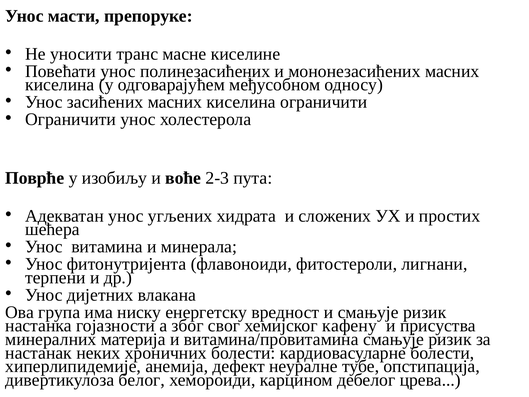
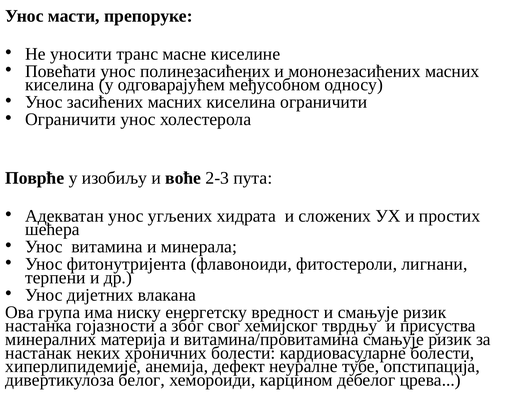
кафену: кафену -> тврдњу
